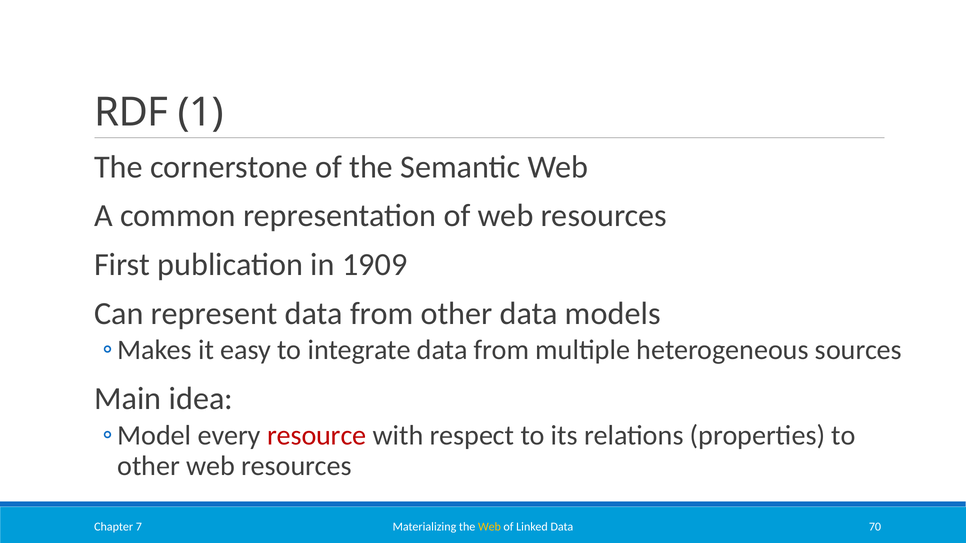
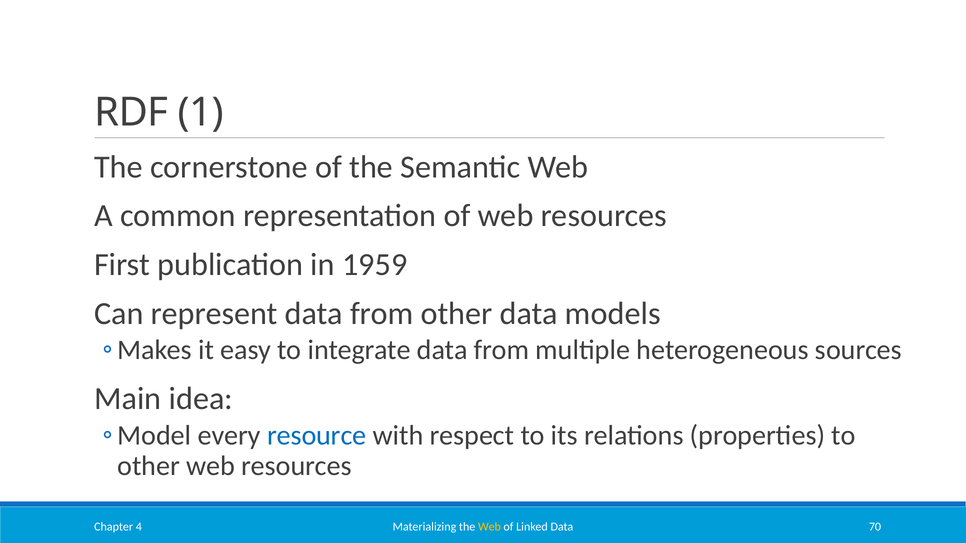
1909: 1909 -> 1959
resource colour: red -> blue
7: 7 -> 4
